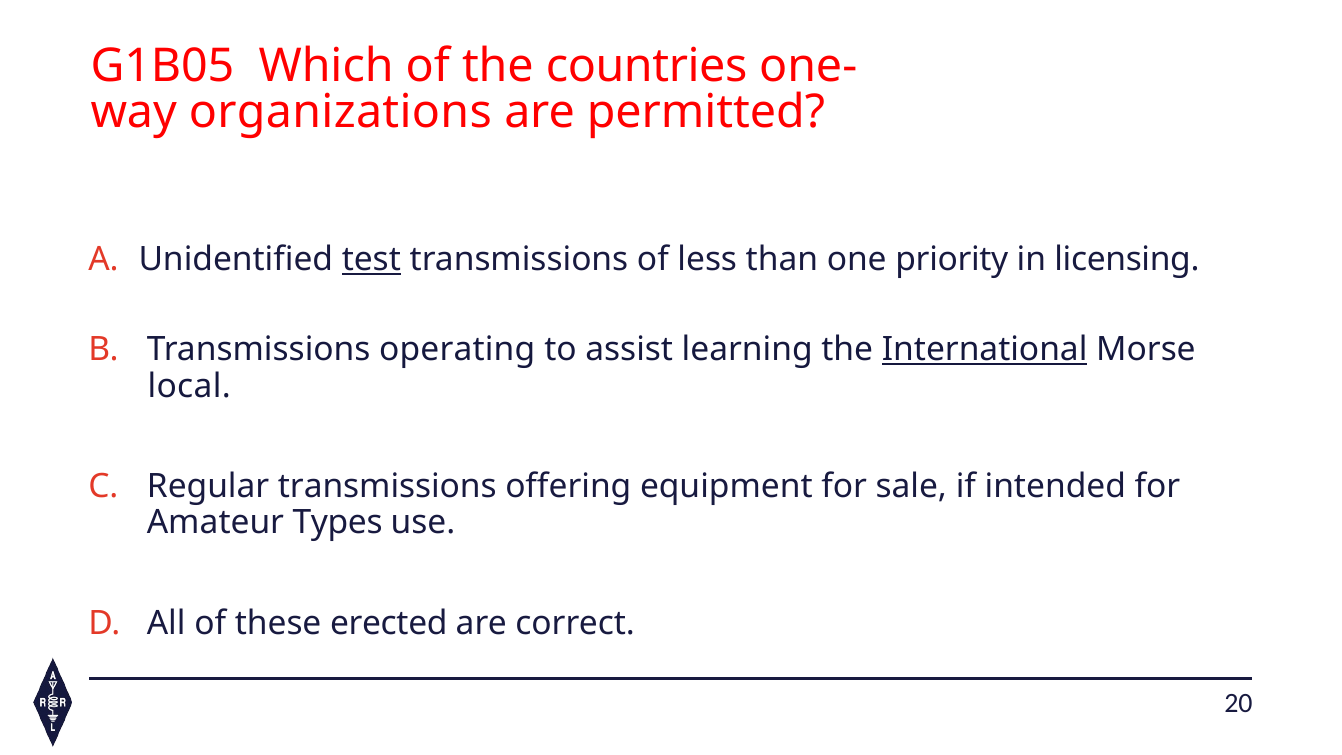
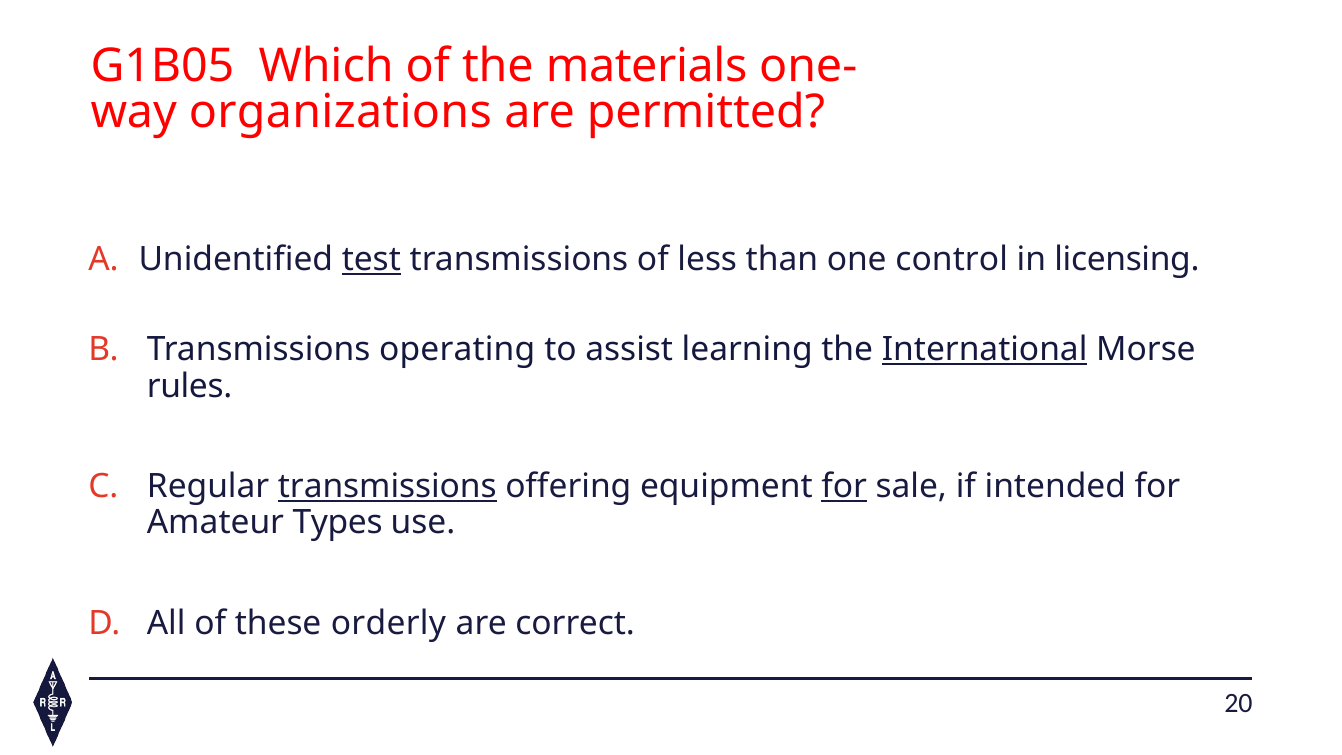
countries: countries -> materials
priority: priority -> control
local: local -> rules
transmissions at (387, 486) underline: none -> present
for at (844, 486) underline: none -> present
erected: erected -> orderly
